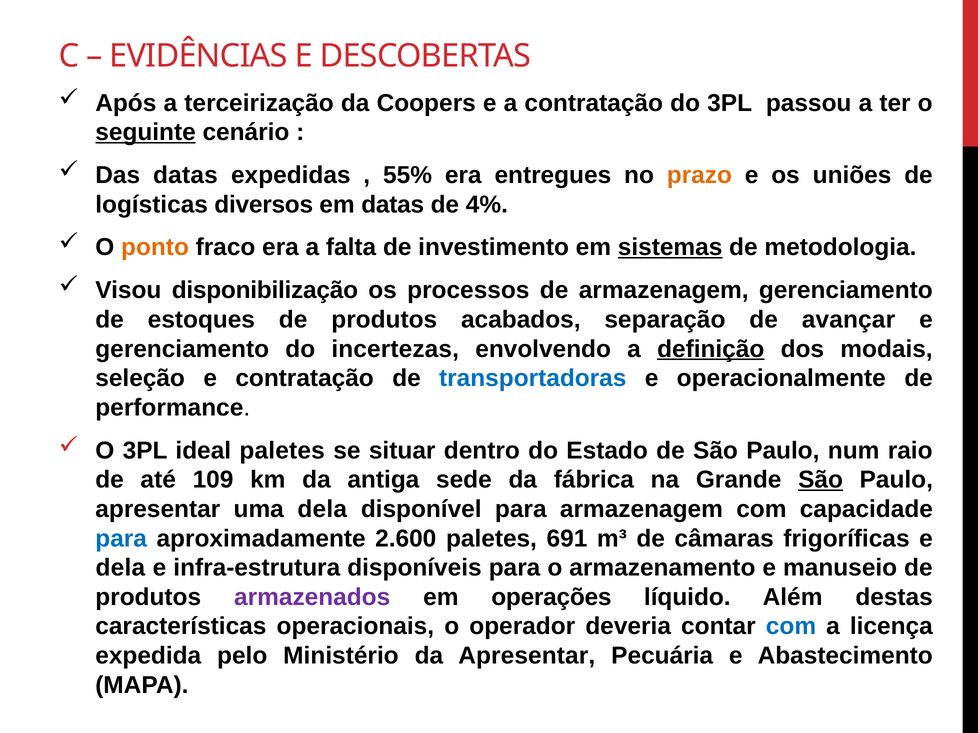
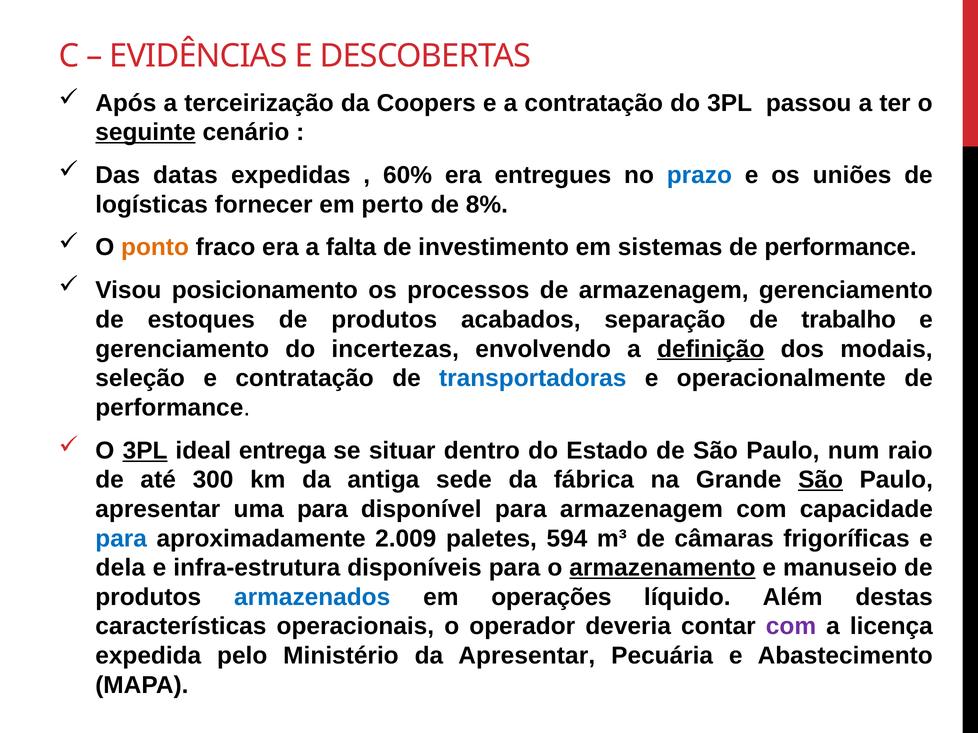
55%: 55% -> 60%
prazo colour: orange -> blue
diversos: diversos -> fornecer
em datas: datas -> perto
4%: 4% -> 8%
sistemas underline: present -> none
metodologia at (840, 248): metodologia -> performance
disponibilização: disponibilização -> posicionamento
avançar: avançar -> trabalho
3PL at (145, 451) underline: none -> present
ideal paletes: paletes -> entrega
109: 109 -> 300
uma dela: dela -> para
2.600: 2.600 -> 2.009
691: 691 -> 594
armazenamento underline: none -> present
armazenados colour: purple -> blue
com at (791, 627) colour: blue -> purple
